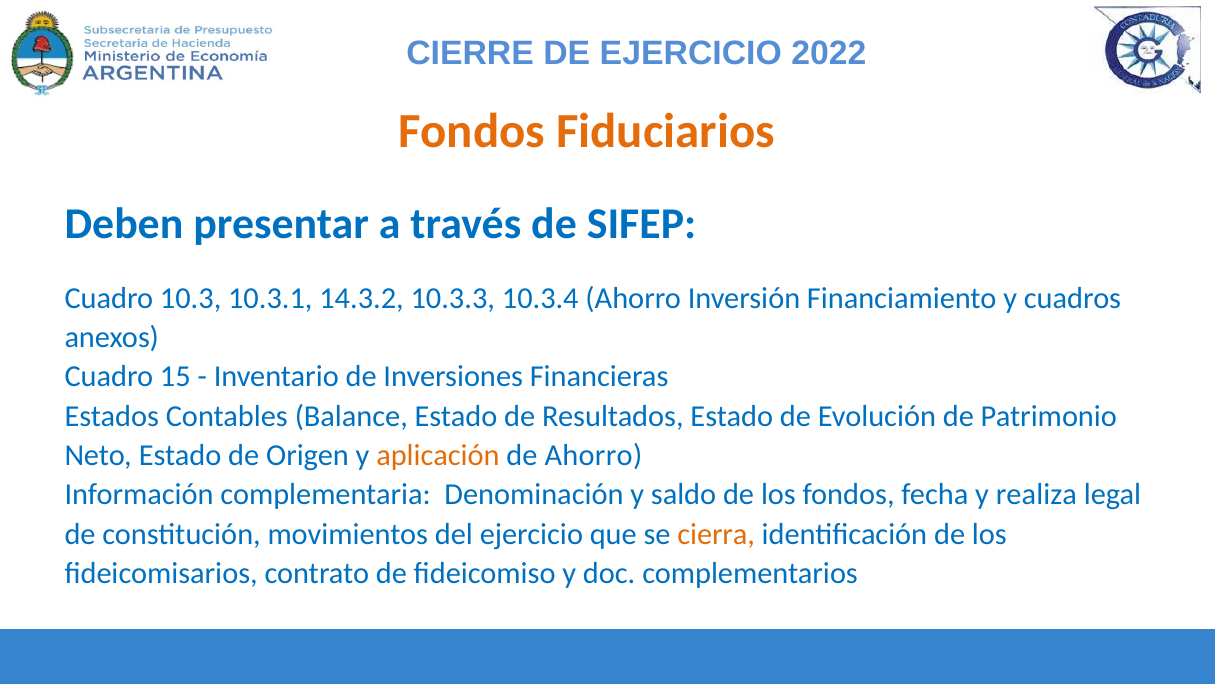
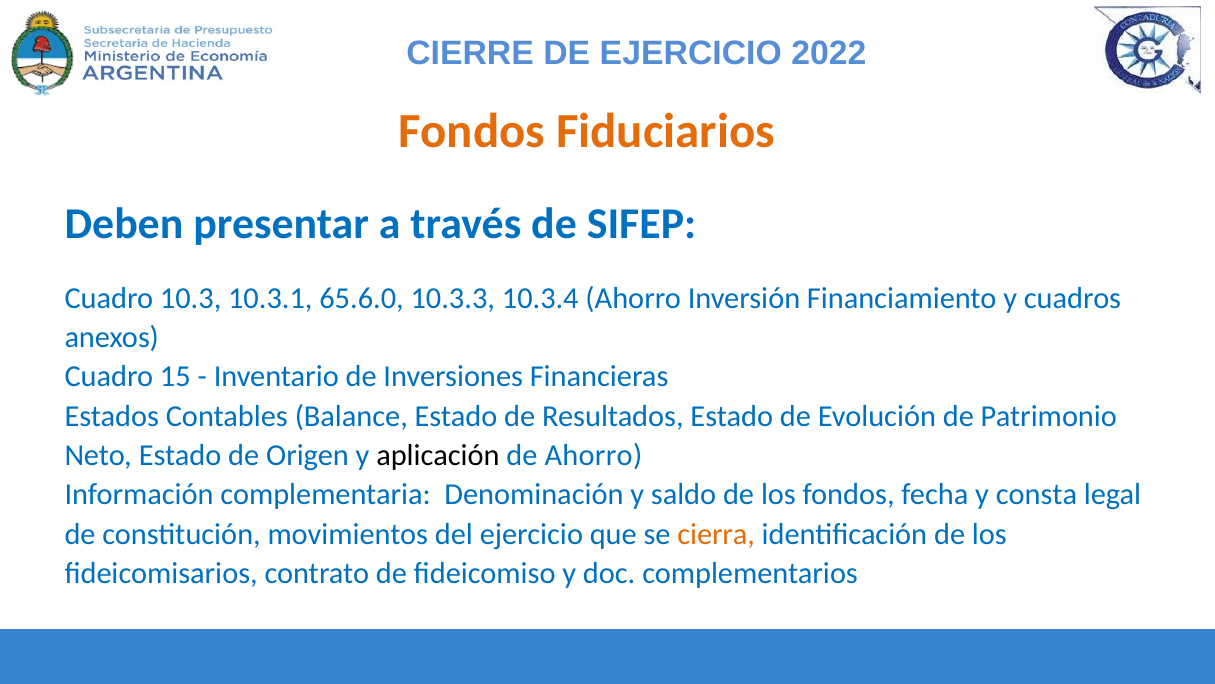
14.3.2: 14.3.2 -> 65.6.0
aplicación colour: orange -> black
realiza: realiza -> consta
